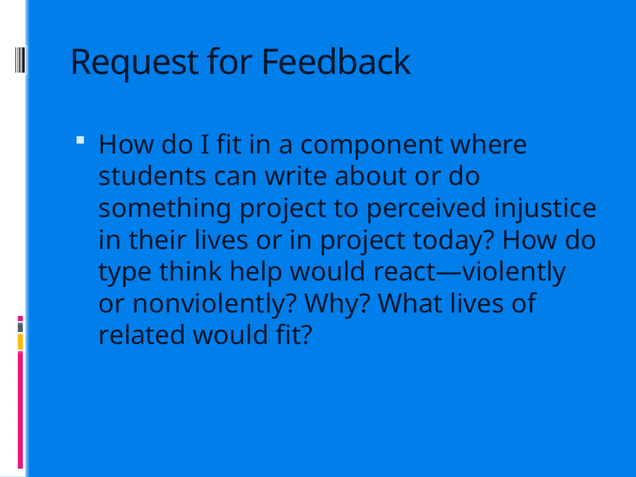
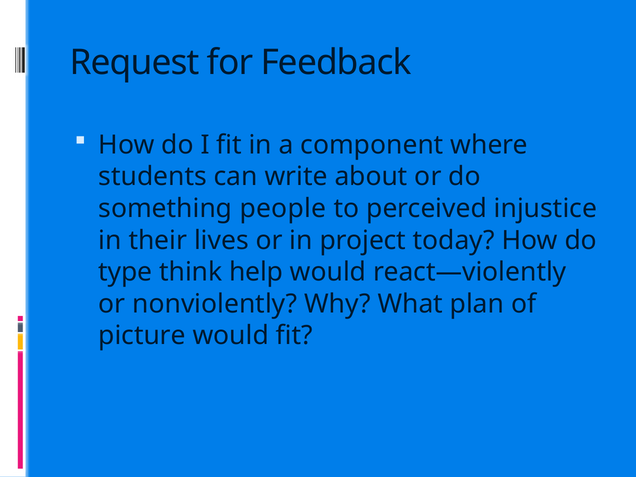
something project: project -> people
What lives: lives -> plan
related: related -> picture
